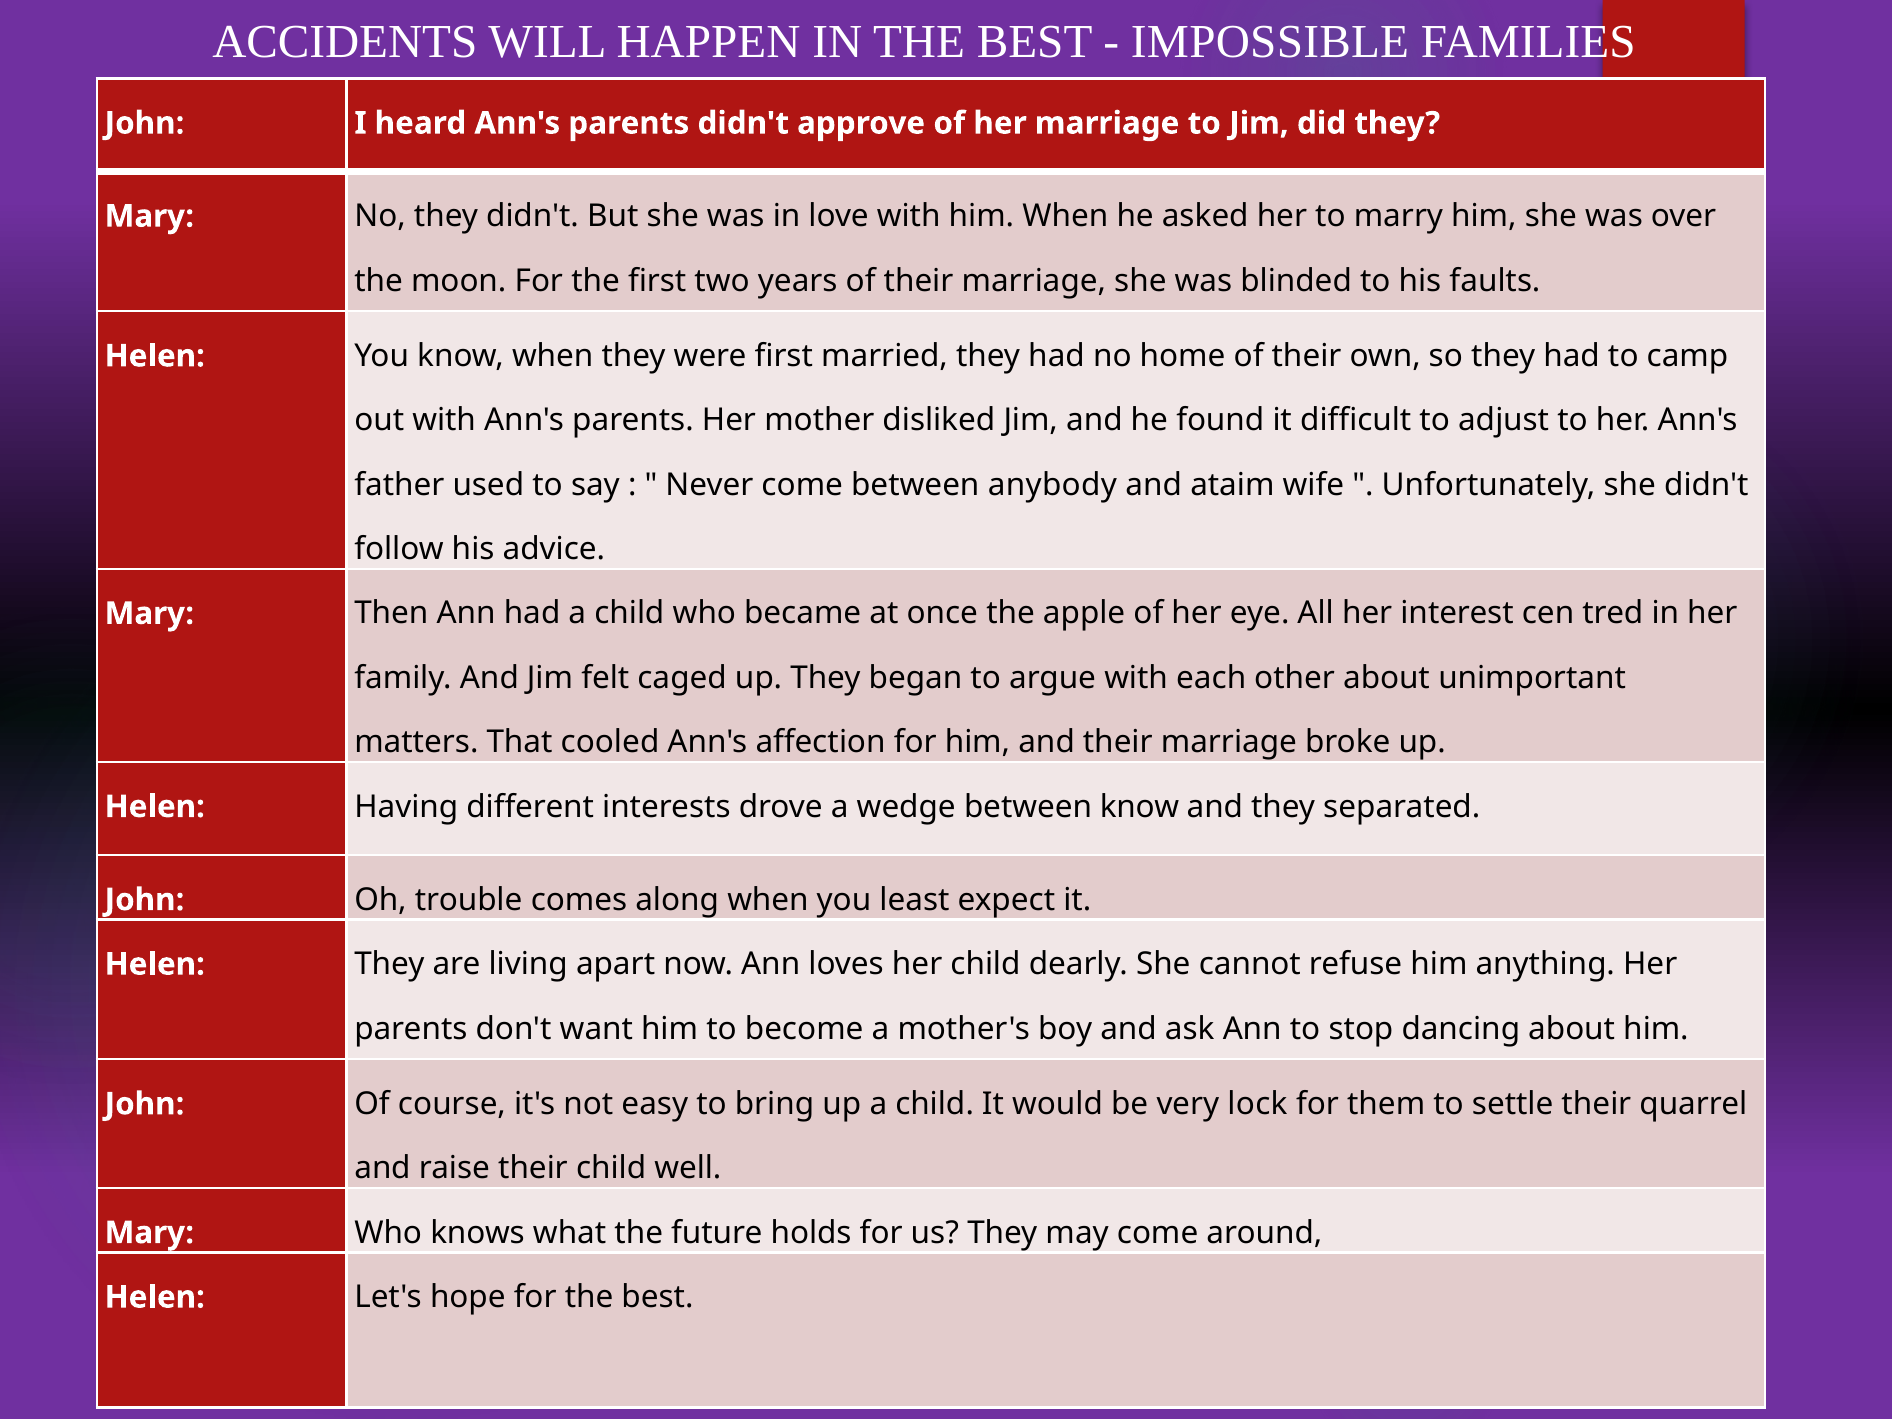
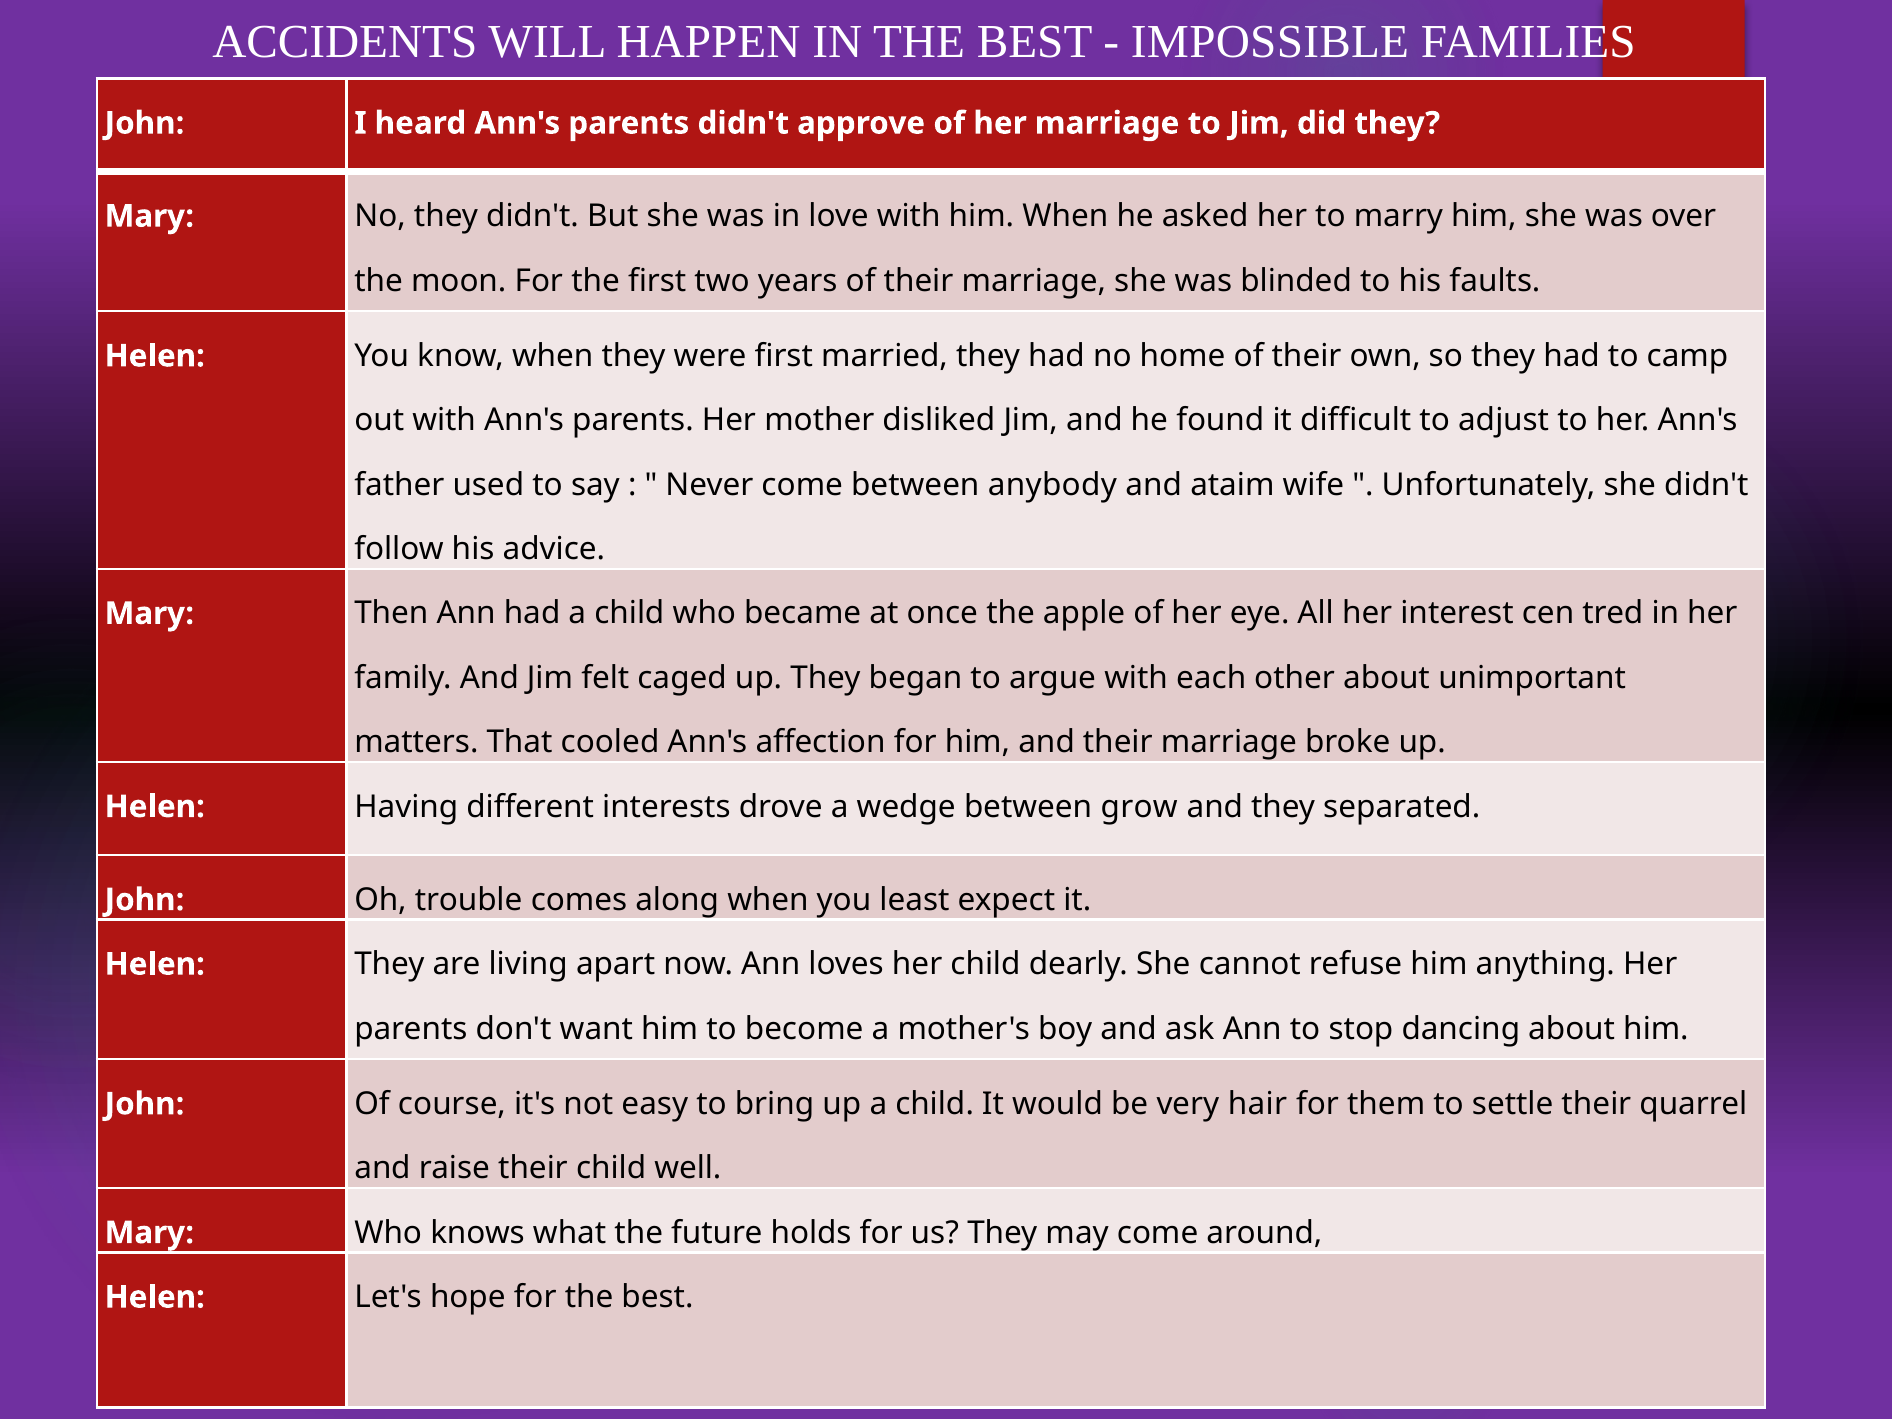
between know: know -> grow
lock: lock -> hair
